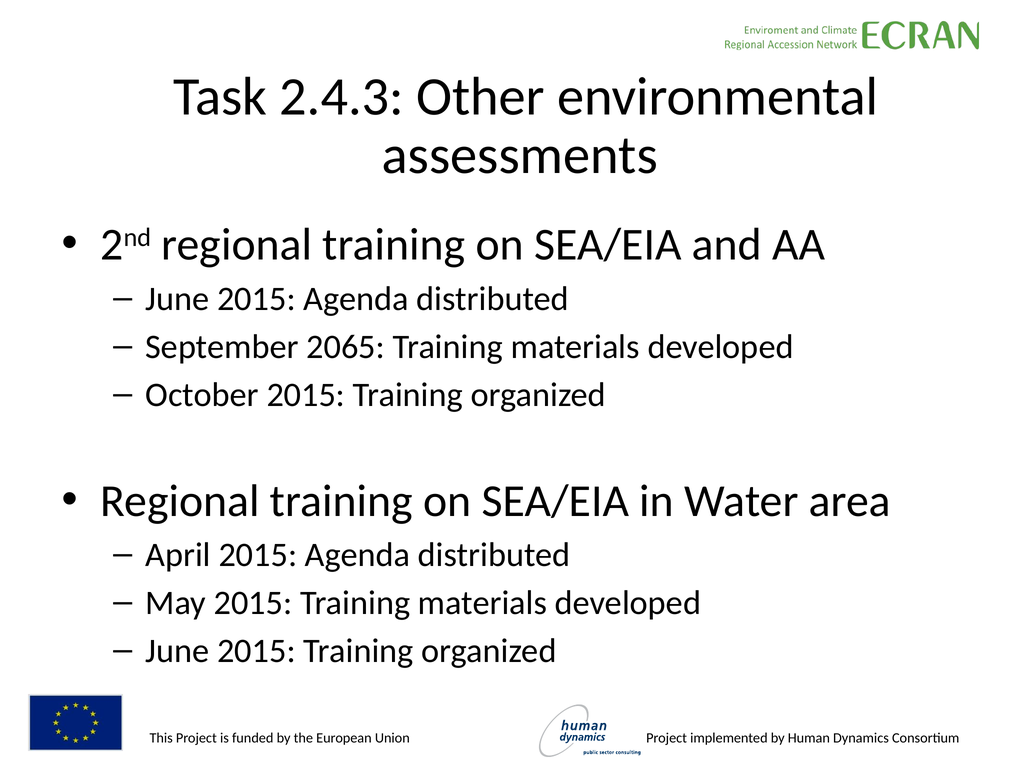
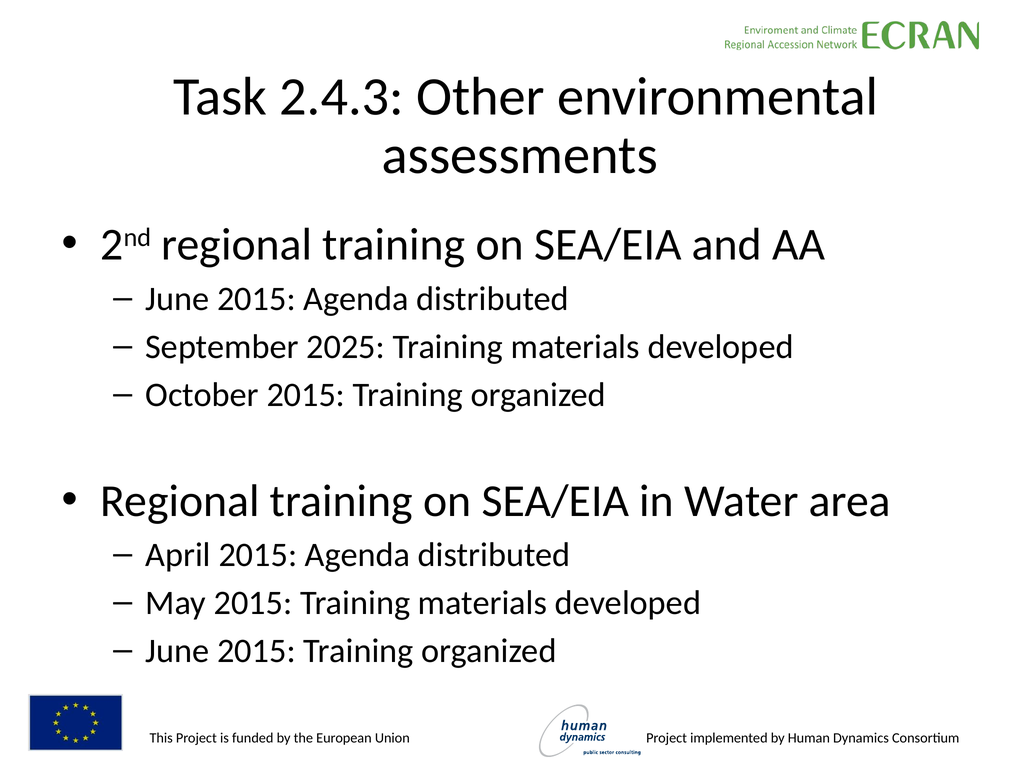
2065: 2065 -> 2025
